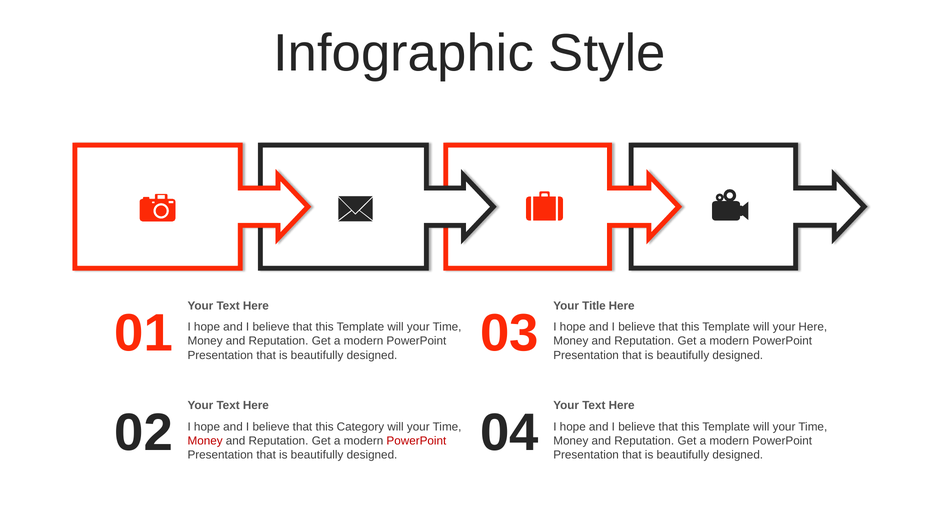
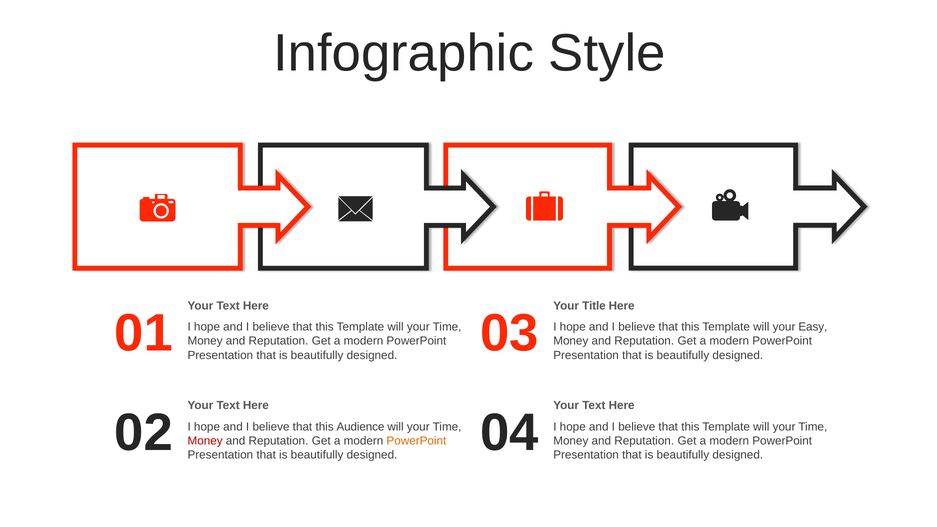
your Here: Here -> Easy
Category: Category -> Audience
PowerPoint at (416, 441) colour: red -> orange
